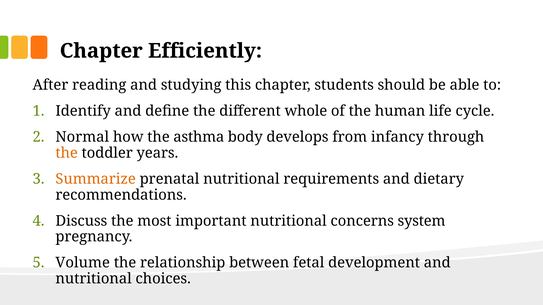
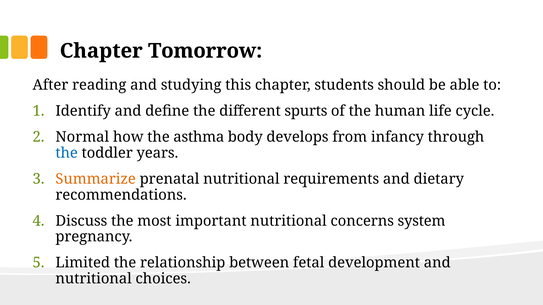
Efficiently: Efficiently -> Tomorrow
whole: whole -> spurts
the at (67, 153) colour: orange -> blue
Volume: Volume -> Limited
